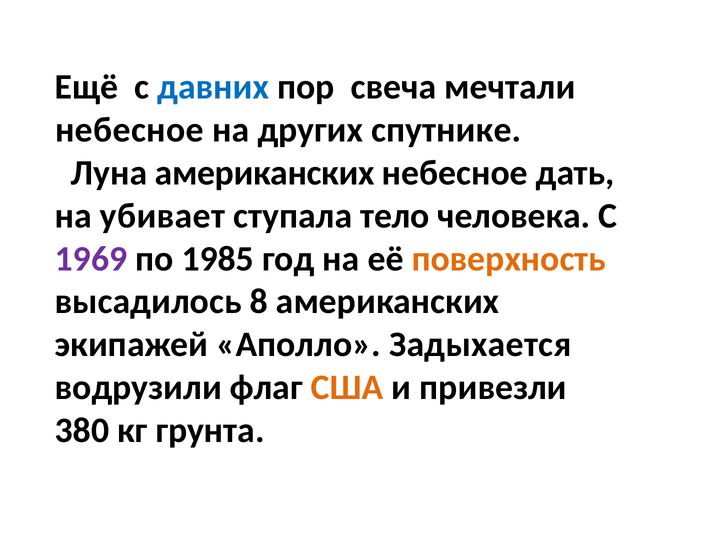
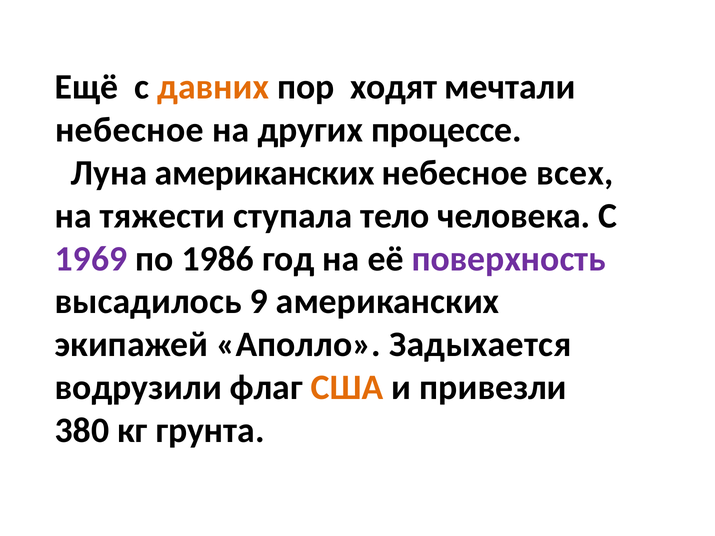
давних colour: blue -> orange
свеча: свеча -> ходят
спутнике: спутнике -> процессе
дать: дать -> всех
убивает: убивает -> тяжести
1985: 1985 -> 1986
поверхность colour: orange -> purple
8: 8 -> 9
